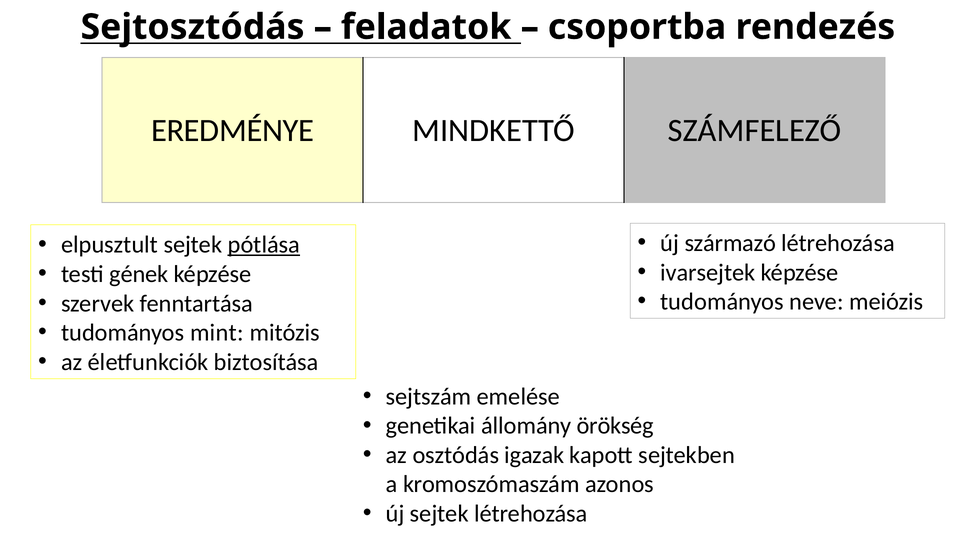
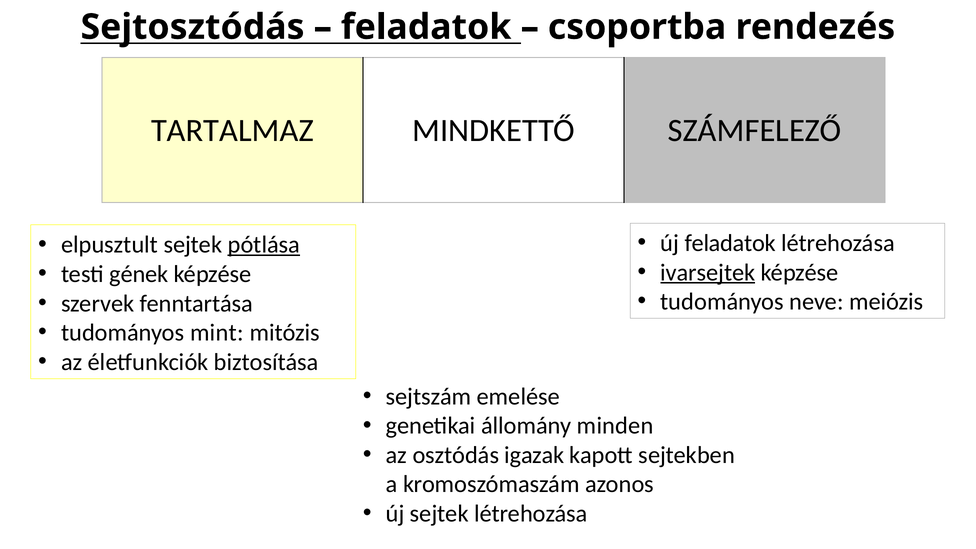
EREDMÉNYE: EREDMÉNYE -> TARTALMAZ
új származó: származó -> feladatok
ivarsejtek underline: none -> present
örökség: örökség -> minden
